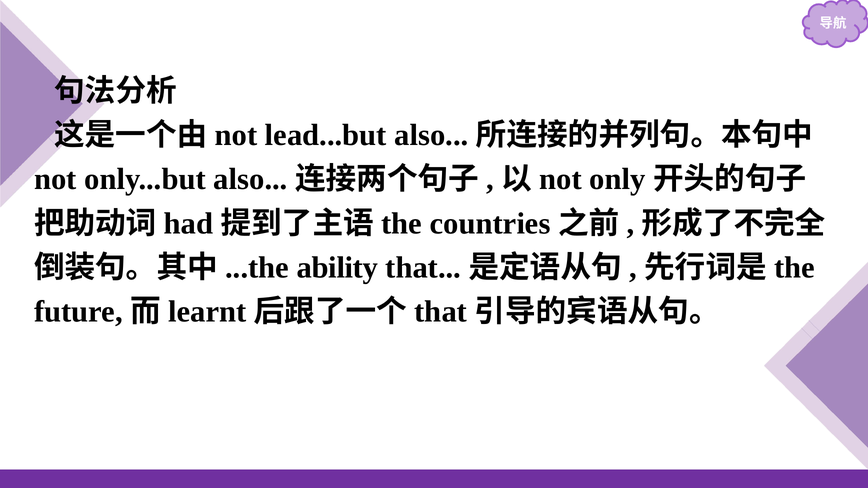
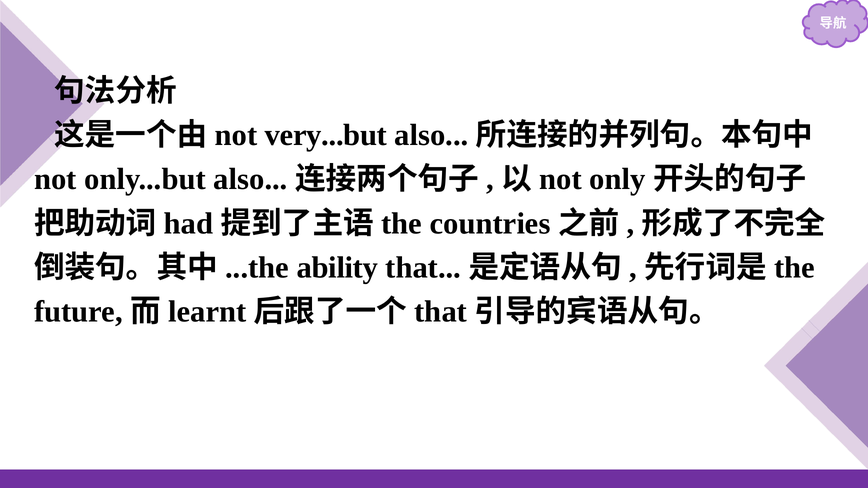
lead...but: lead...but -> very...but
